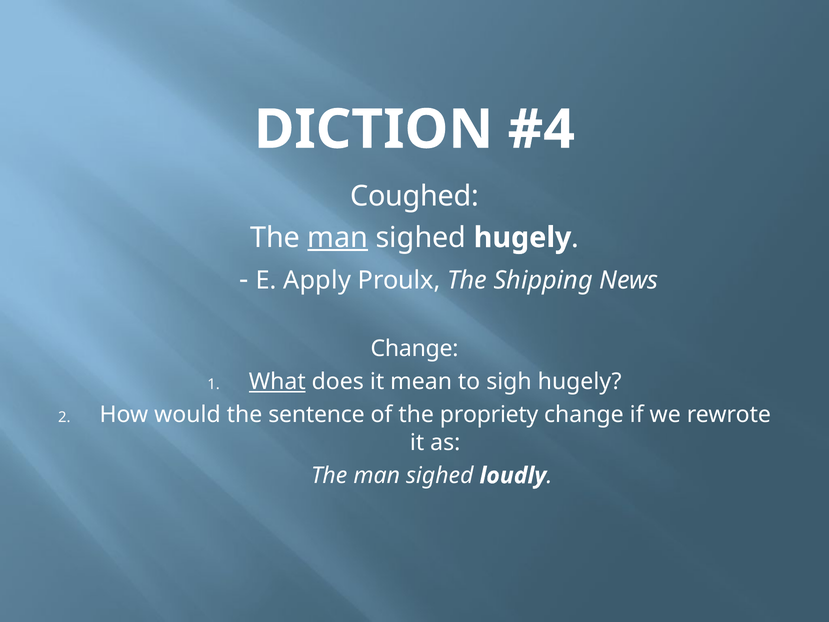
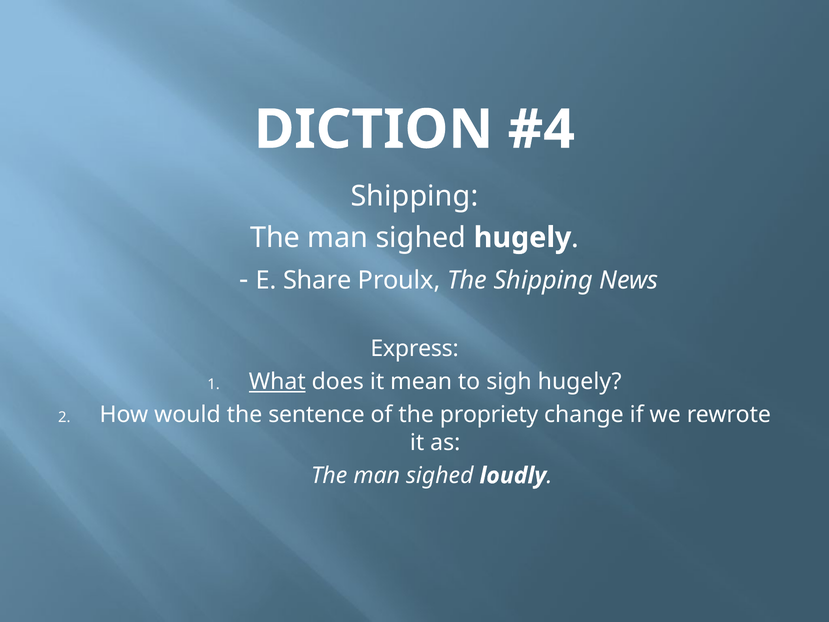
Coughed at (415, 196): Coughed -> Shipping
man at (338, 238) underline: present -> none
Apply: Apply -> Share
Change at (415, 348): Change -> Express
